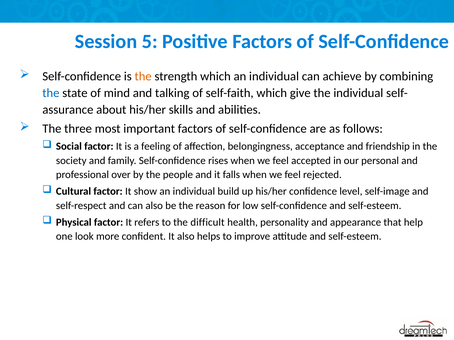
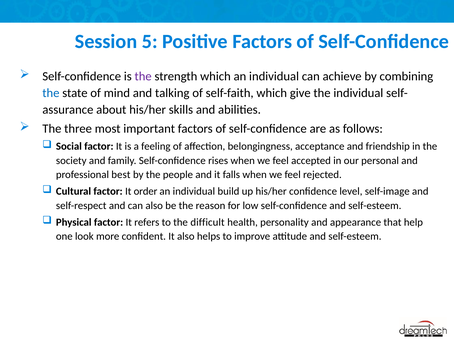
the at (143, 77) colour: orange -> purple
over: over -> best
show: show -> order
